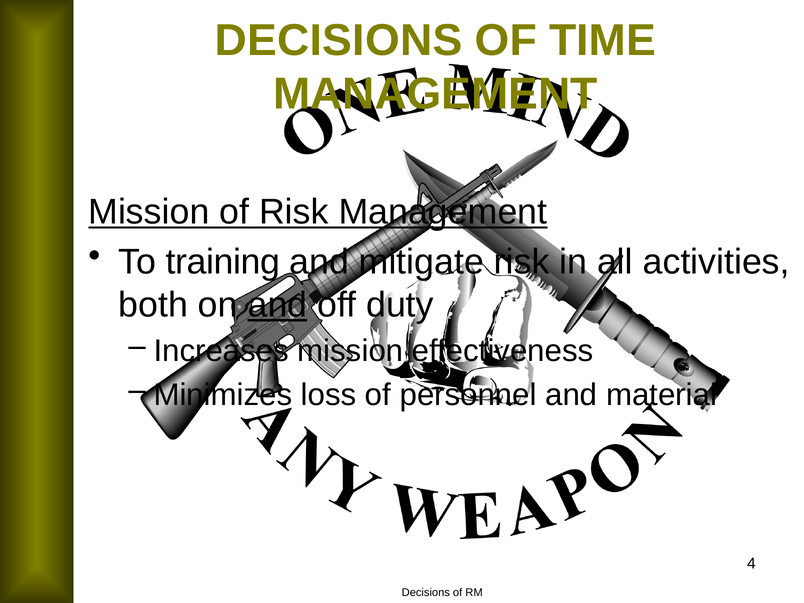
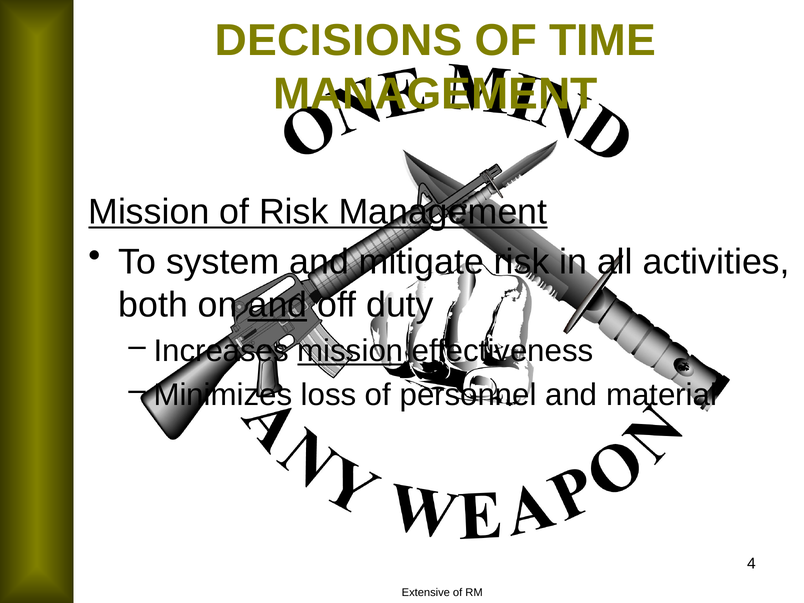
training: training -> system
mission at (350, 351) underline: none -> present
Decisions at (426, 593): Decisions -> Extensive
